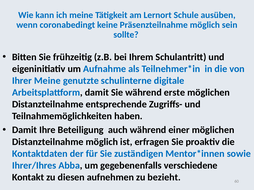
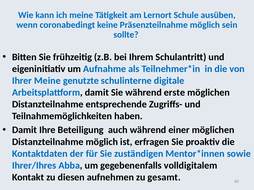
verschiedene: verschiedene -> volldigitalem
bezieht: bezieht -> gesamt
